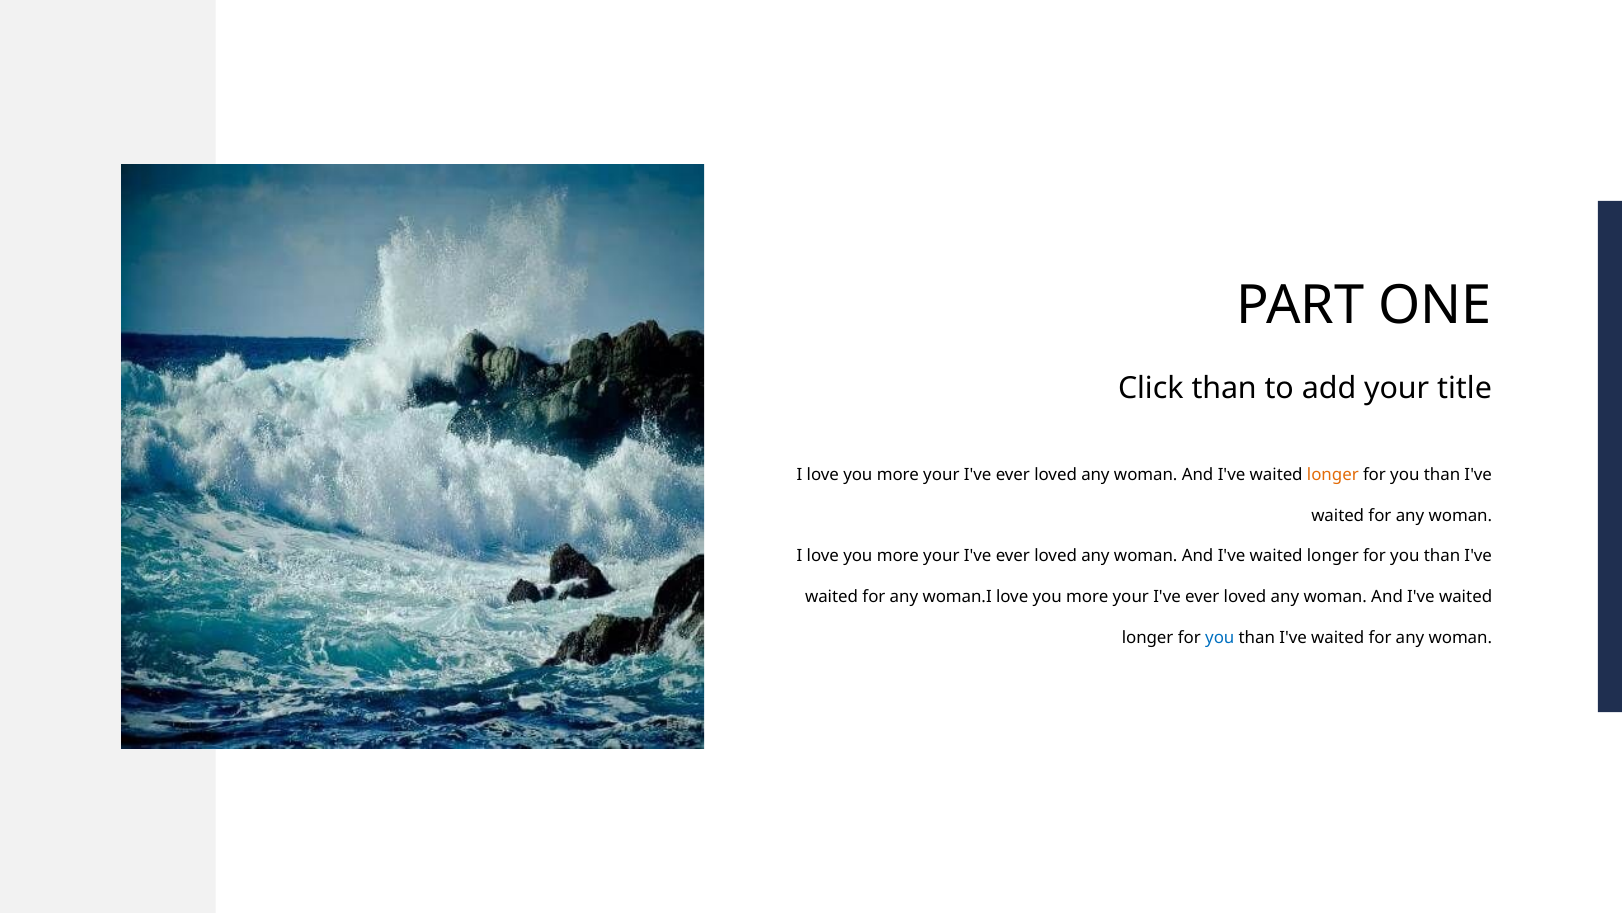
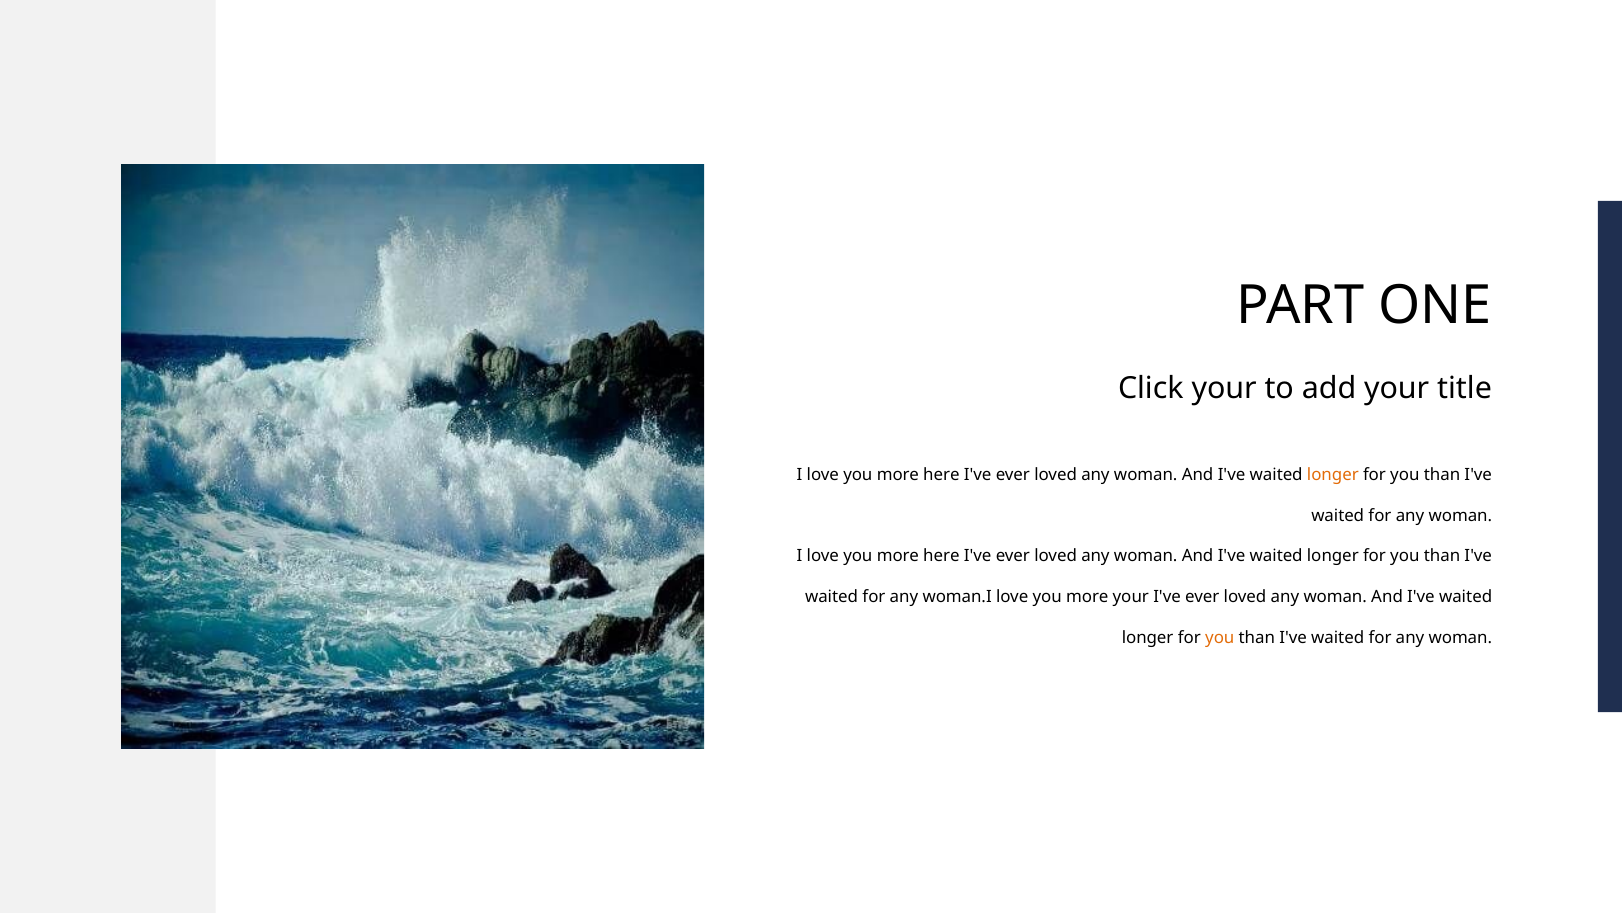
Click than: than -> your
your at (941, 475): your -> here
your at (941, 556): your -> here
you at (1220, 637) colour: blue -> orange
